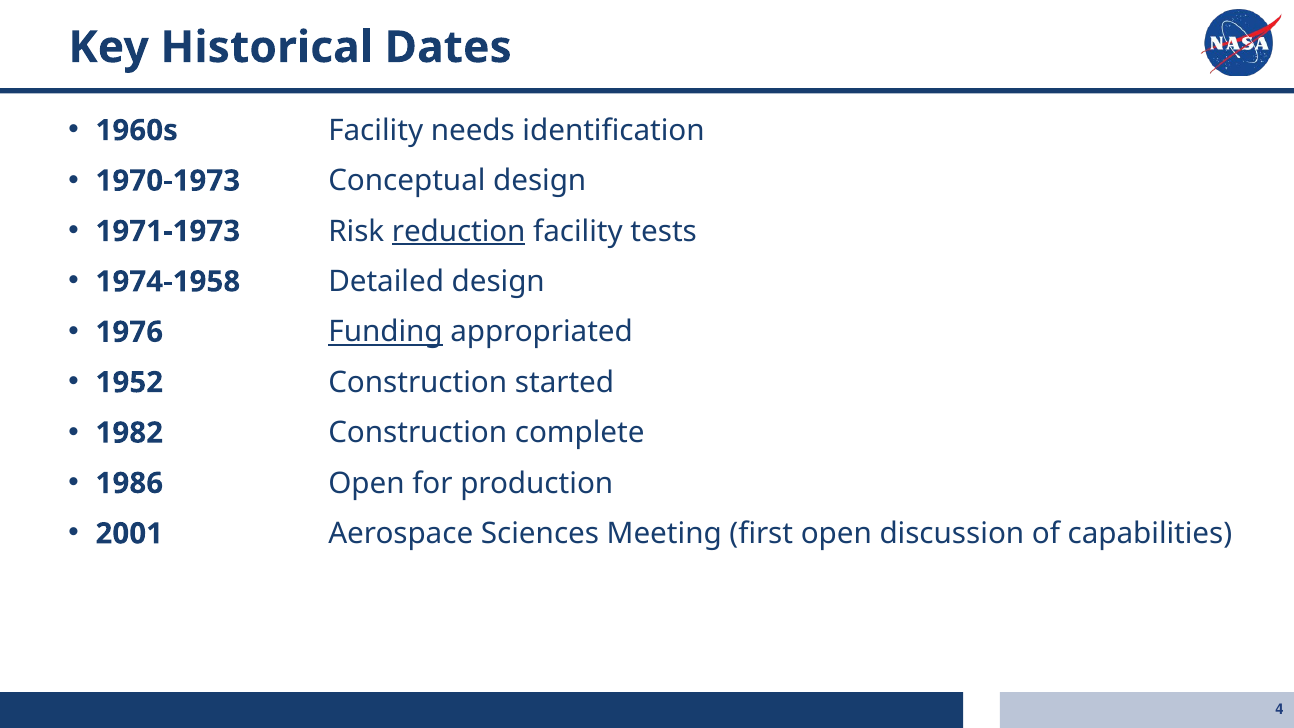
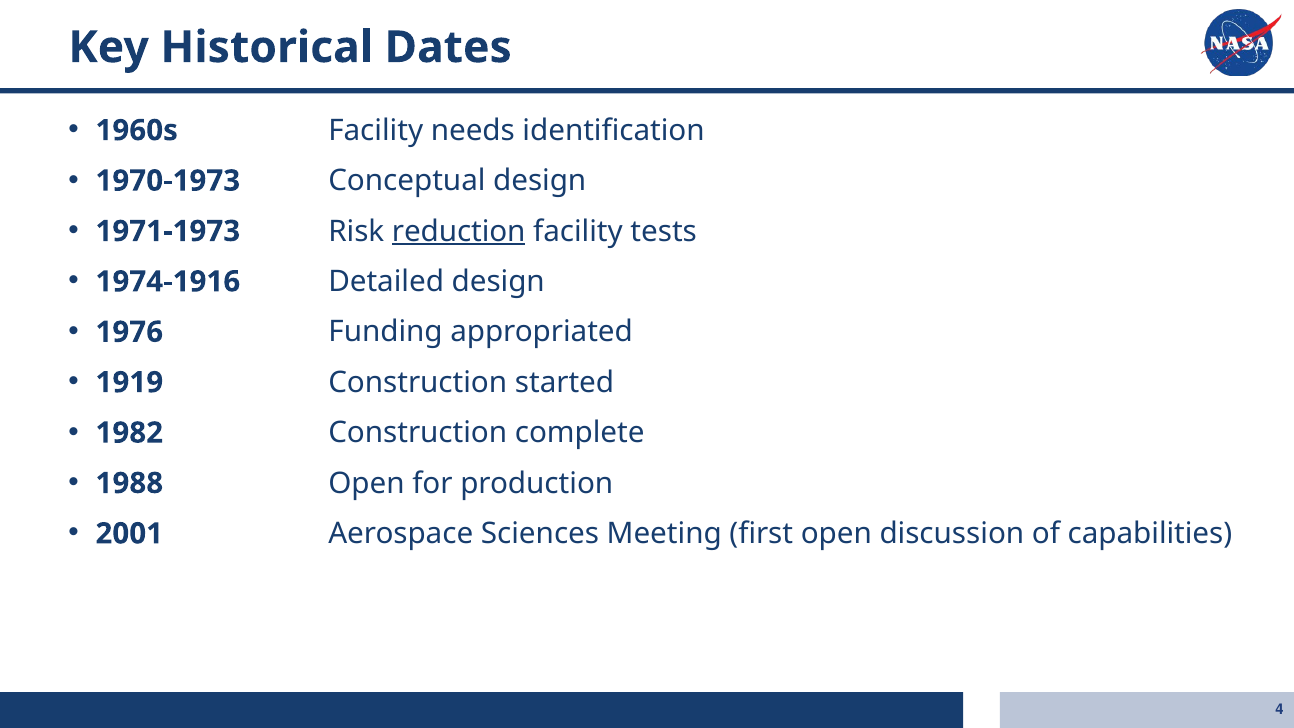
1974-1958: 1974-1958 -> 1974-1916
Funding underline: present -> none
1952: 1952 -> 1919
1986: 1986 -> 1988
